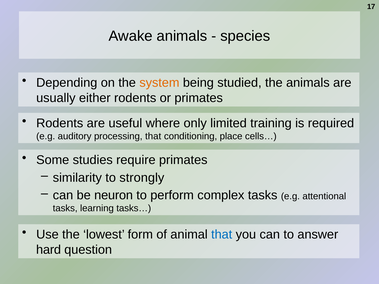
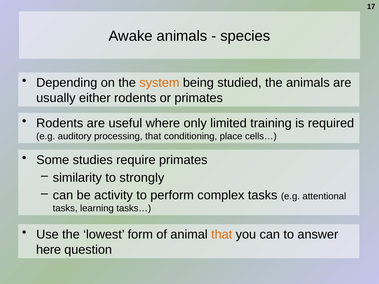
neuron: neuron -> activity
that at (222, 235) colour: blue -> orange
hard: hard -> here
